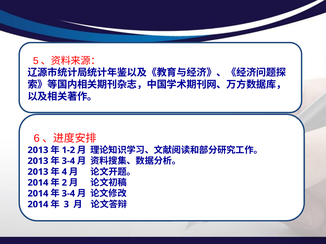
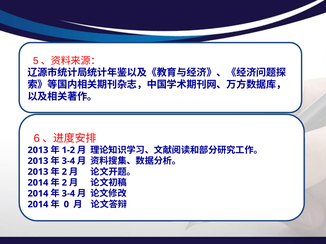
4 at (64, 172): 4 -> 2
3: 3 -> 0
